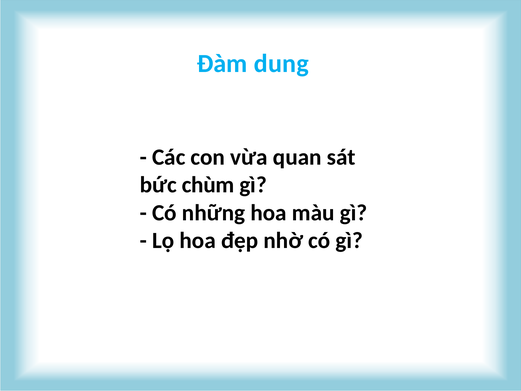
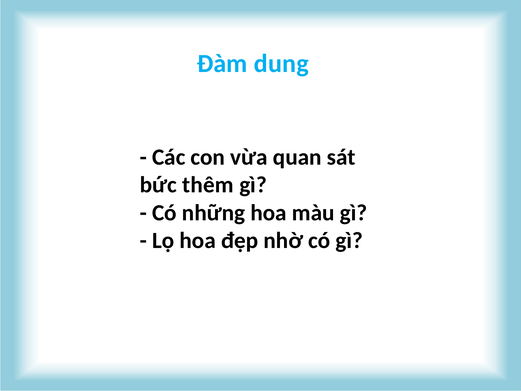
chùm: chùm -> thêm
